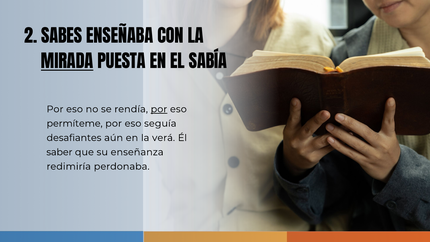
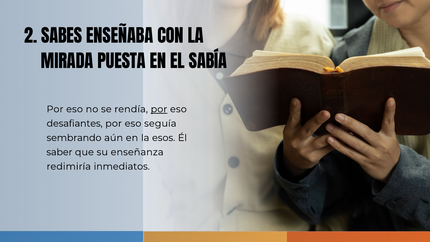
MIRADA underline: present -> none
permíteme: permíteme -> desafiantes
desafiantes: desafiantes -> sembrando
verá: verá -> esos
perdonaba: perdonaba -> inmediatos
